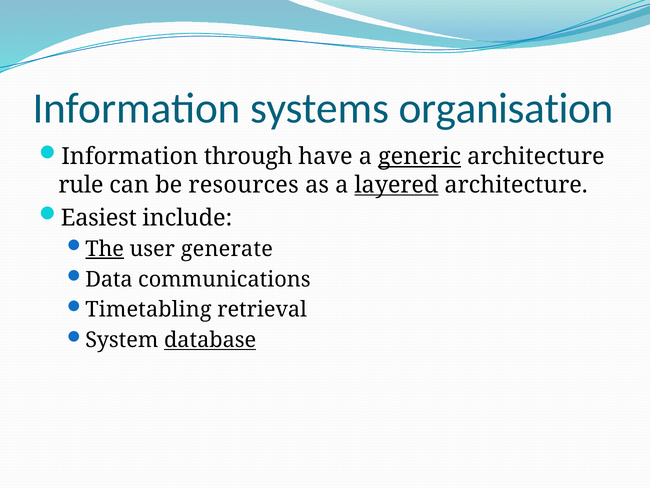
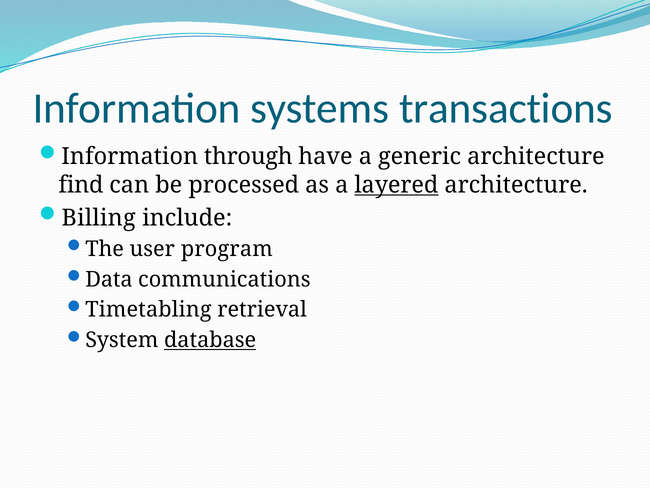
organisation: organisation -> transactions
generic underline: present -> none
rule: rule -> find
resources: resources -> processed
Easiest: Easiest -> Billing
The underline: present -> none
generate: generate -> program
